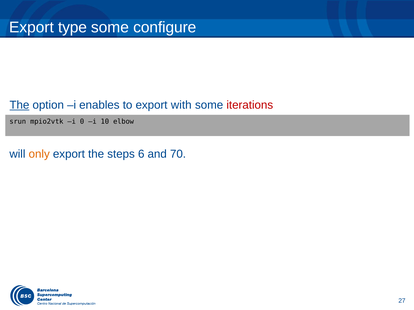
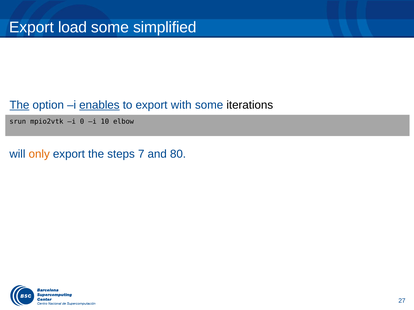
type: type -> load
configure: configure -> simplified
enables underline: none -> present
iterations colour: red -> black
6: 6 -> 7
70: 70 -> 80
